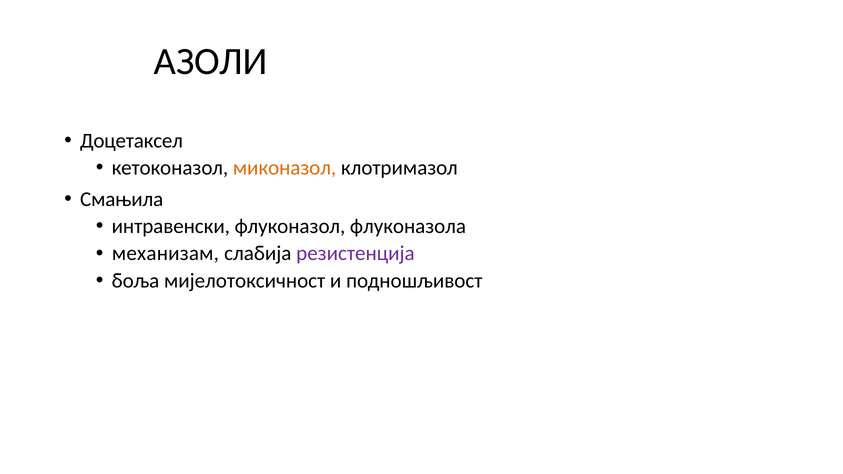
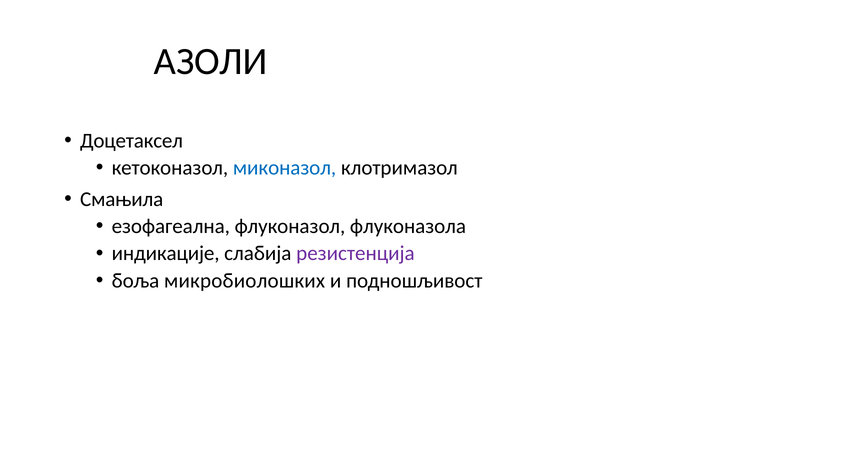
миконазол colour: orange -> blue
интравенски: интравенски -> езофагеална
механизам: механизам -> индикације
мијелотоксичност: мијелотоксичност -> микробиолошких
